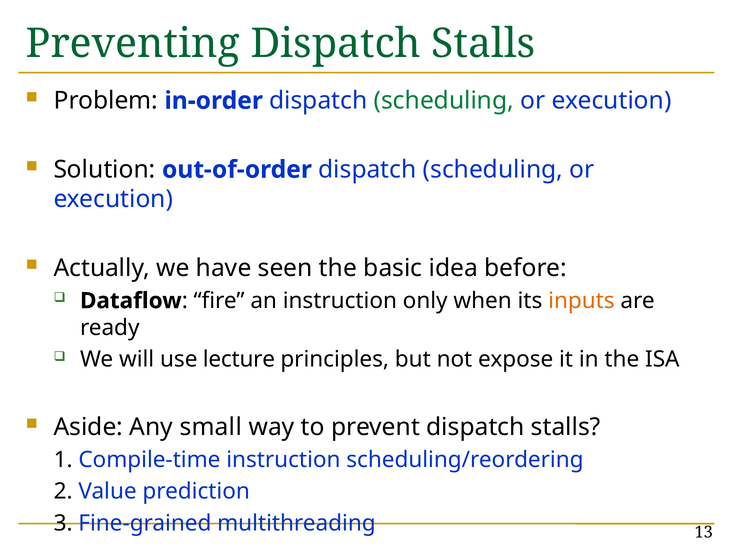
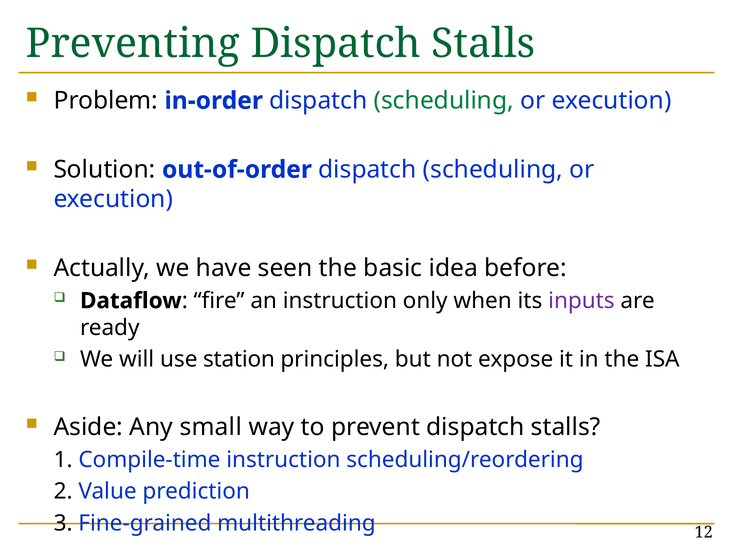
inputs colour: orange -> purple
lecture: lecture -> station
13: 13 -> 12
